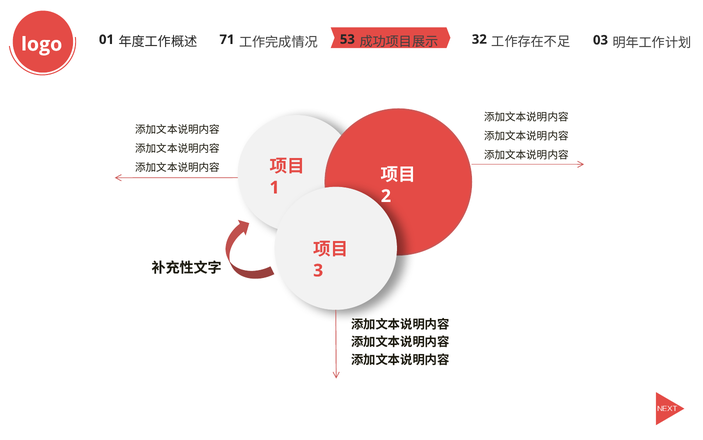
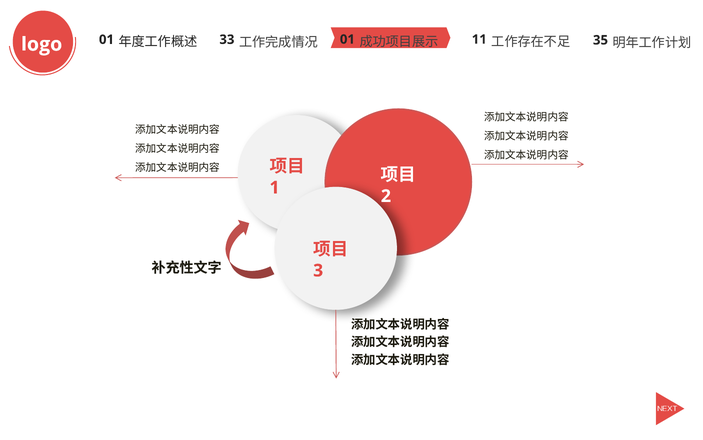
71: 71 -> 33
53 at (347, 39): 53 -> 01
32: 32 -> 11
03: 03 -> 35
